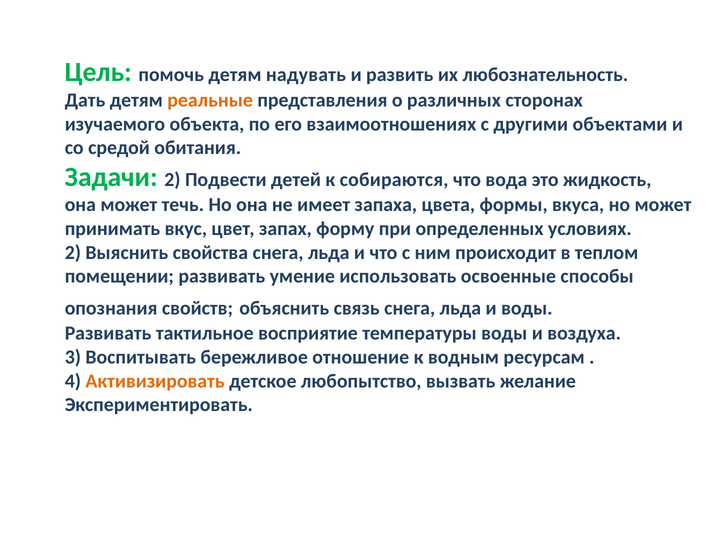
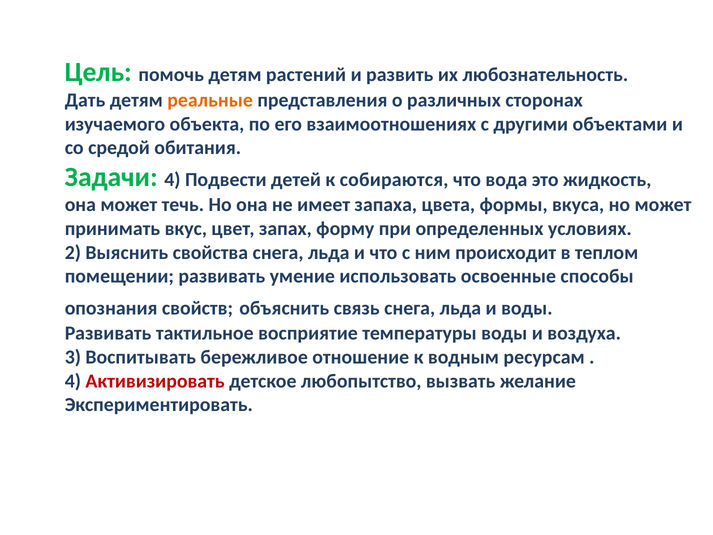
надувать: надувать -> растений
Задачи 2: 2 -> 4
Активизировать colour: orange -> red
